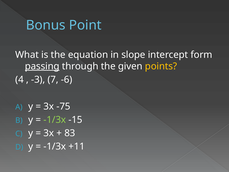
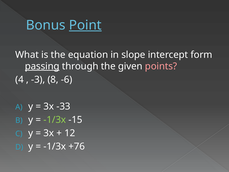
Point underline: none -> present
points colour: yellow -> pink
7: 7 -> 8
-75: -75 -> -33
83: 83 -> 12
+11: +11 -> +76
